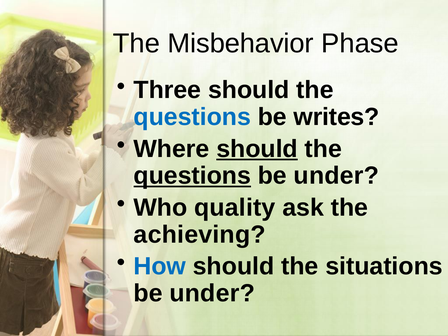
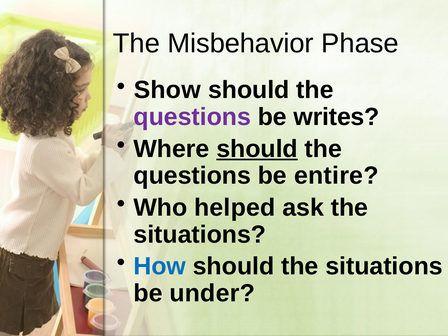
Three: Three -> Show
questions at (192, 117) colour: blue -> purple
questions at (192, 176) underline: present -> none
under at (336, 176): under -> entire
quality: quality -> helped
achieving at (200, 234): achieving -> situations
